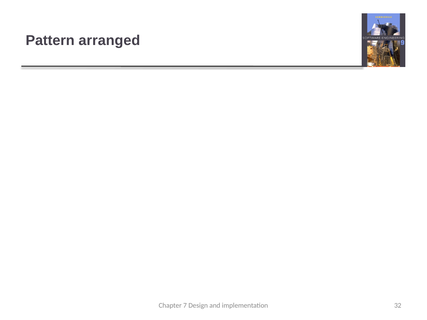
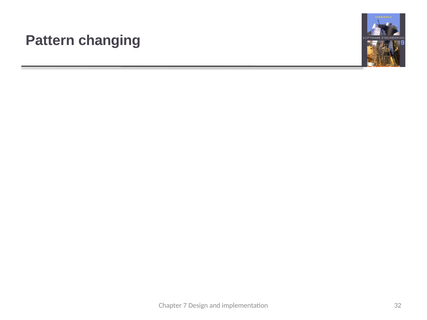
arranged: arranged -> changing
